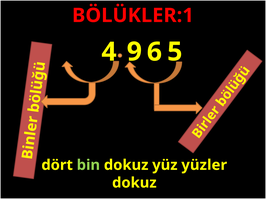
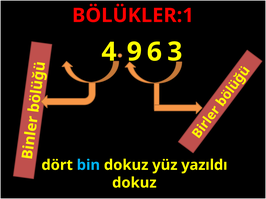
5: 5 -> 3
bin colour: light green -> light blue
yüzler: yüzler -> yazıldı
